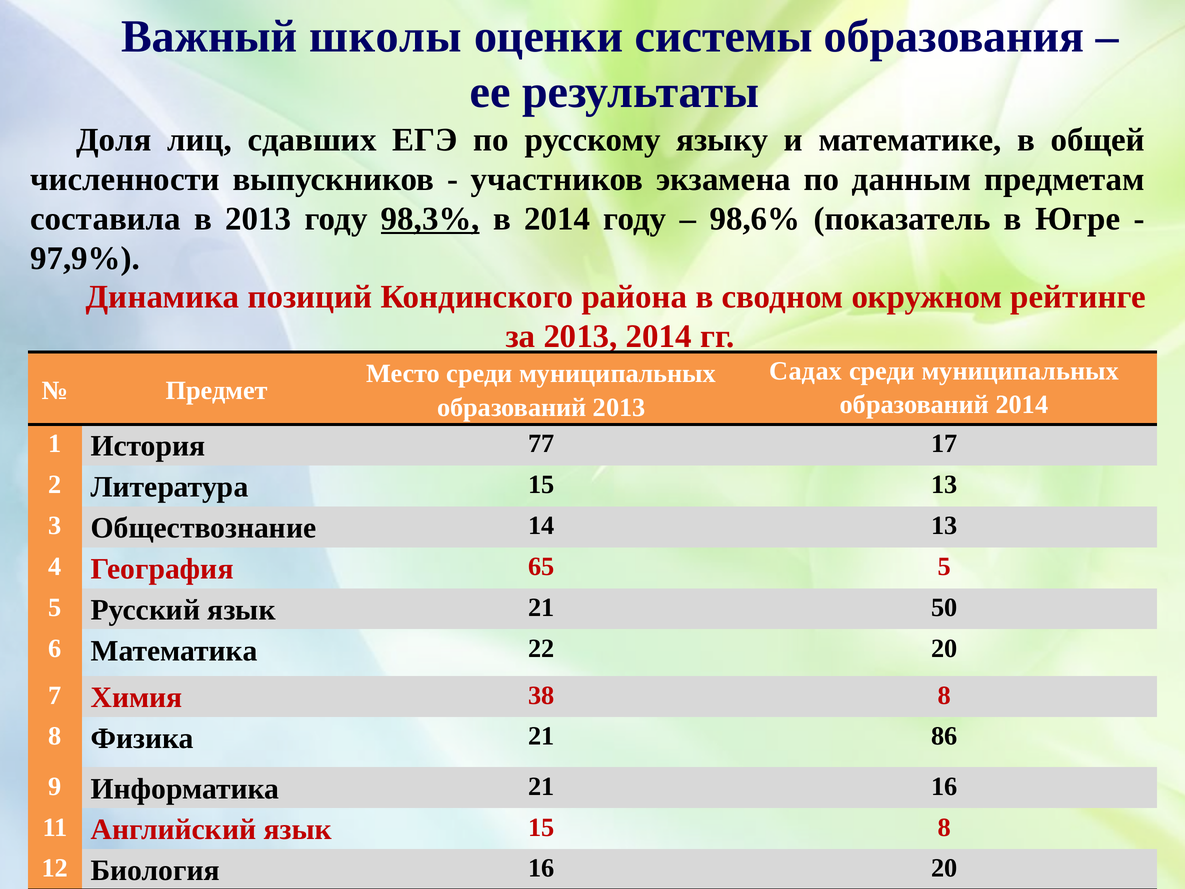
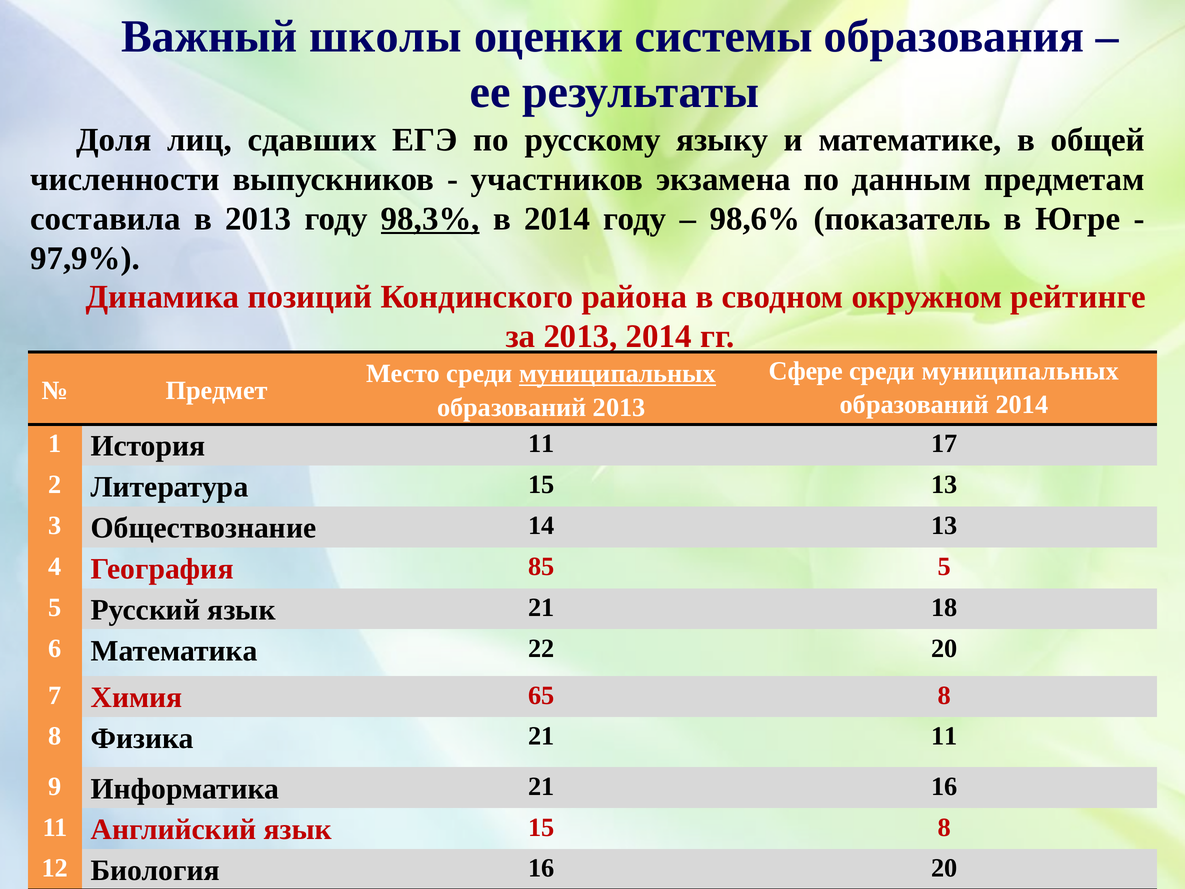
Садах: Садах -> Сфере
муниципальных at (618, 374) underline: none -> present
История 77: 77 -> 11
65: 65 -> 85
50: 50 -> 18
38: 38 -> 65
21 86: 86 -> 11
